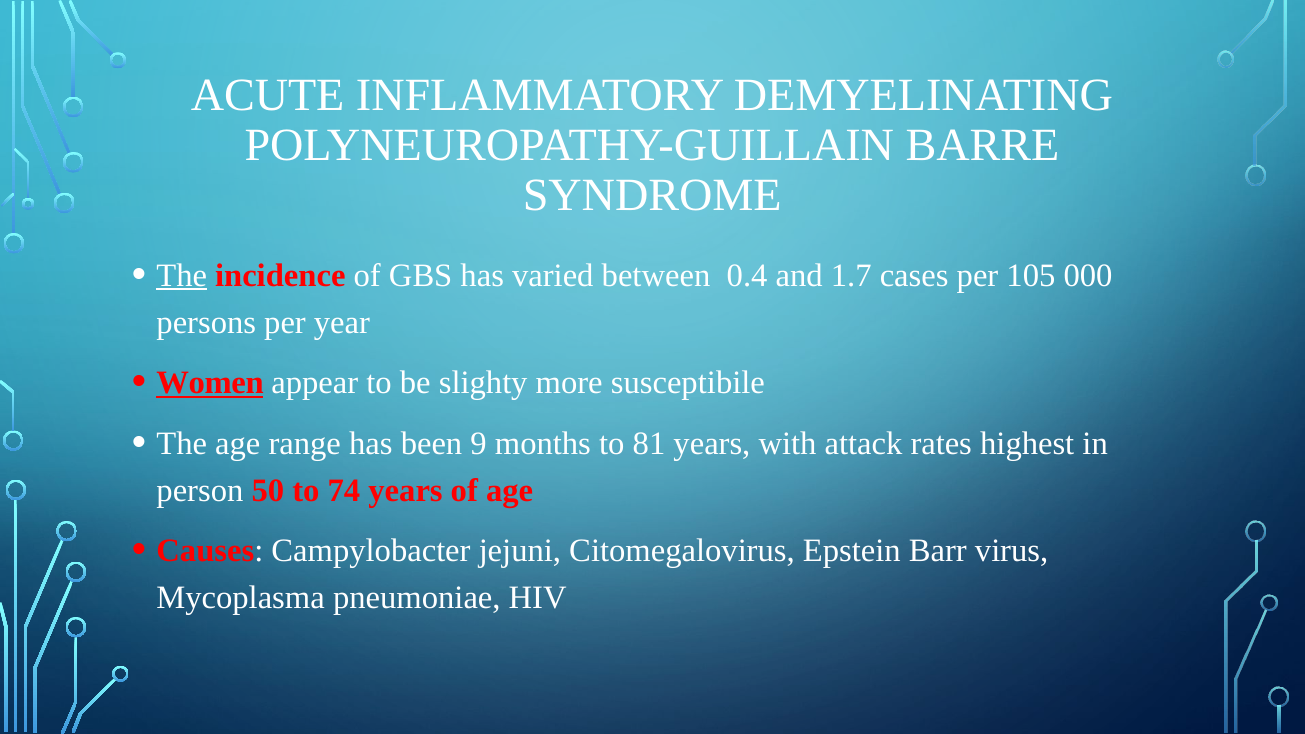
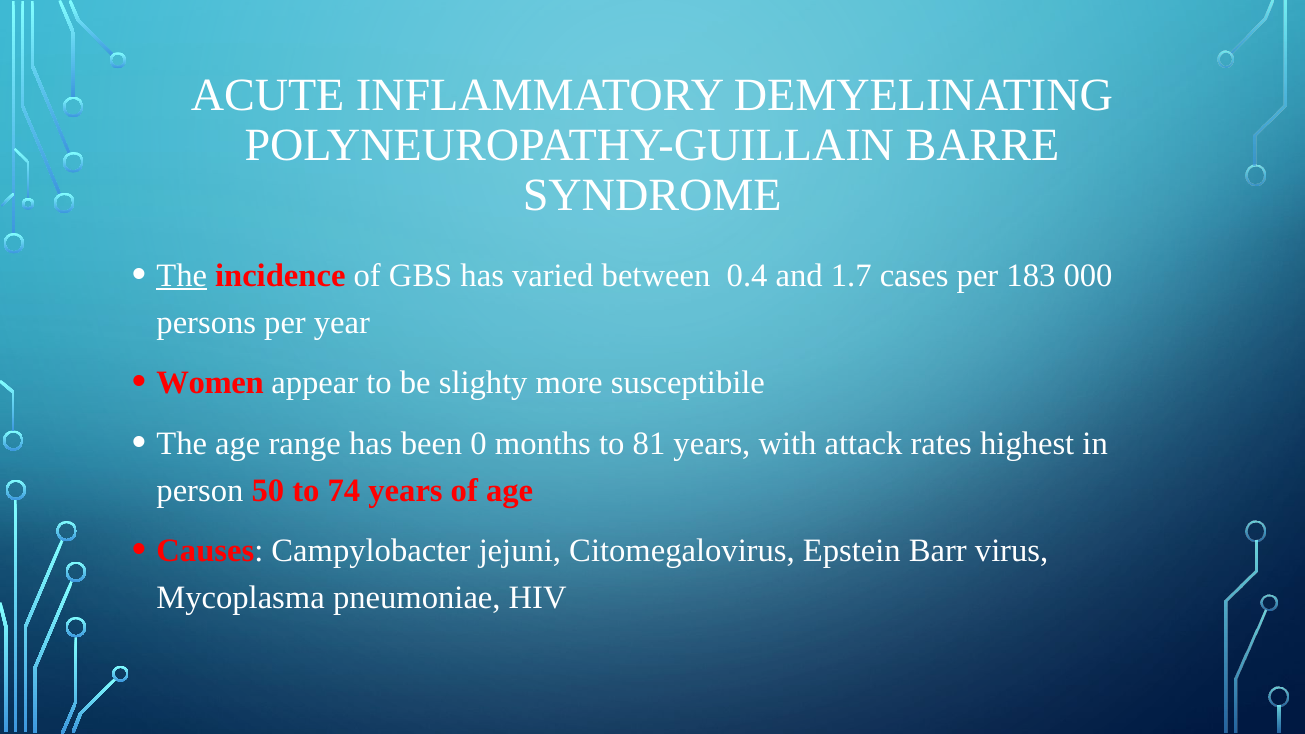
105: 105 -> 183
Women underline: present -> none
9: 9 -> 0
